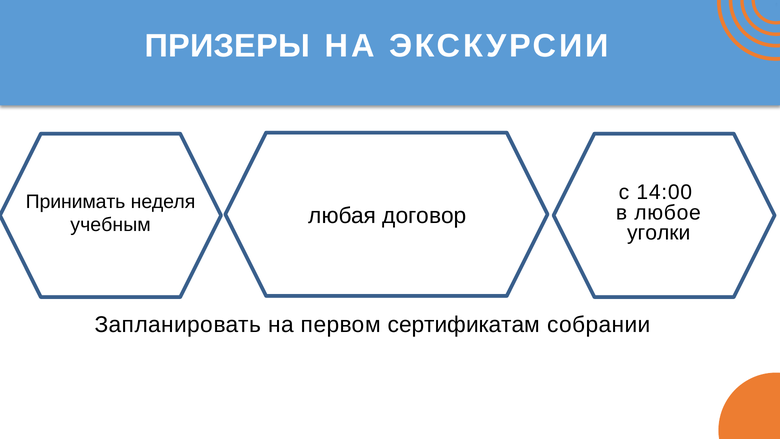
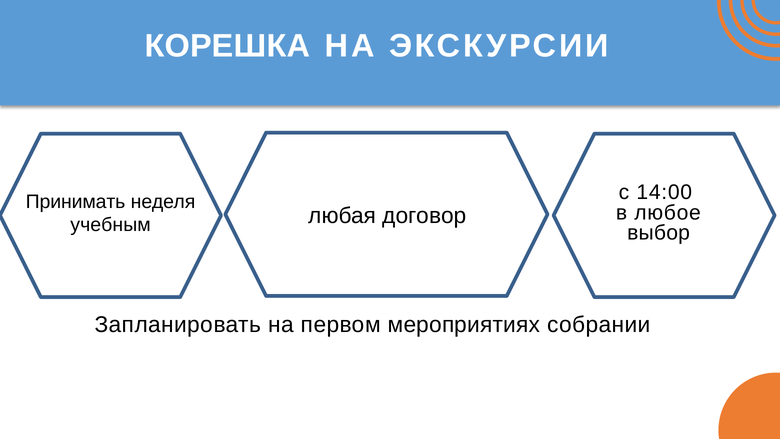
ПРИЗЕРЫ: ПРИЗЕРЫ -> КОРЕШКА
уголки: уголки -> выбор
сертификатам: сертификатам -> мероприятиях
